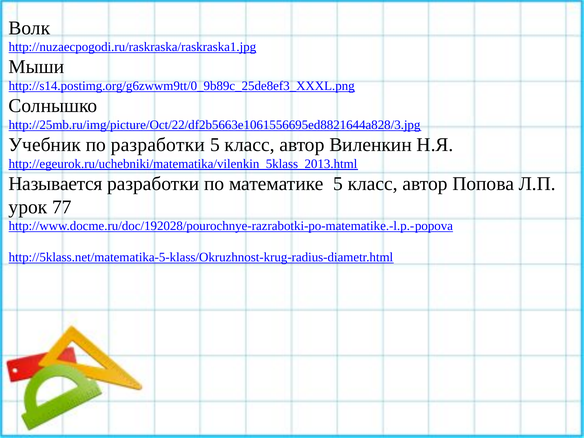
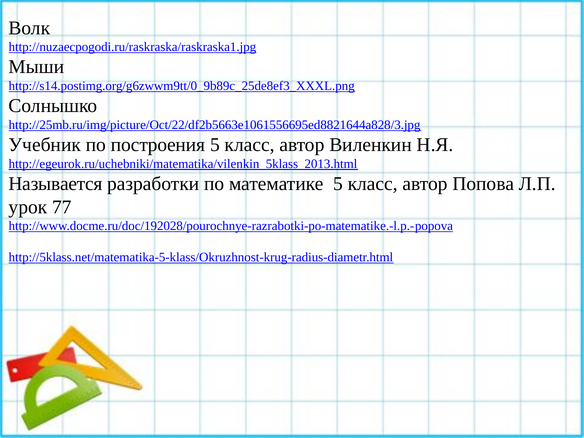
по разработки: разработки -> построения
